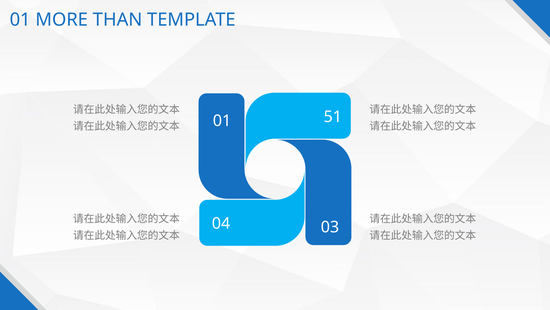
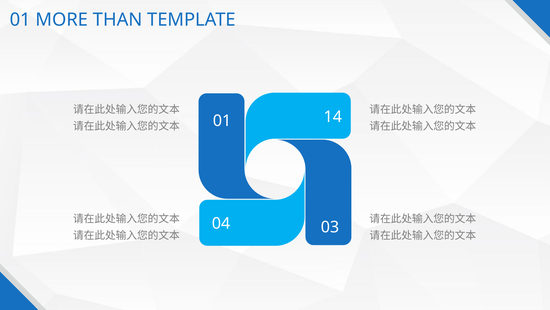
51: 51 -> 14
